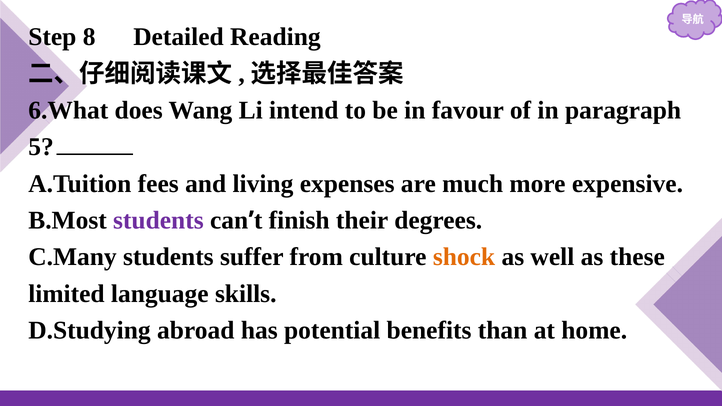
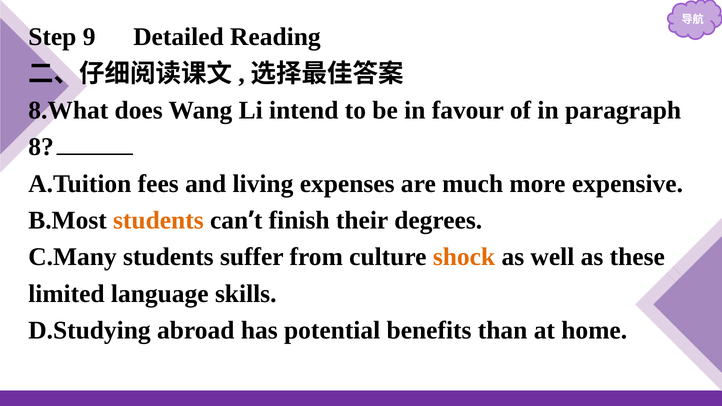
8: 8 -> 9
6.What: 6.What -> 8.What
5: 5 -> 8
students at (158, 220) colour: purple -> orange
